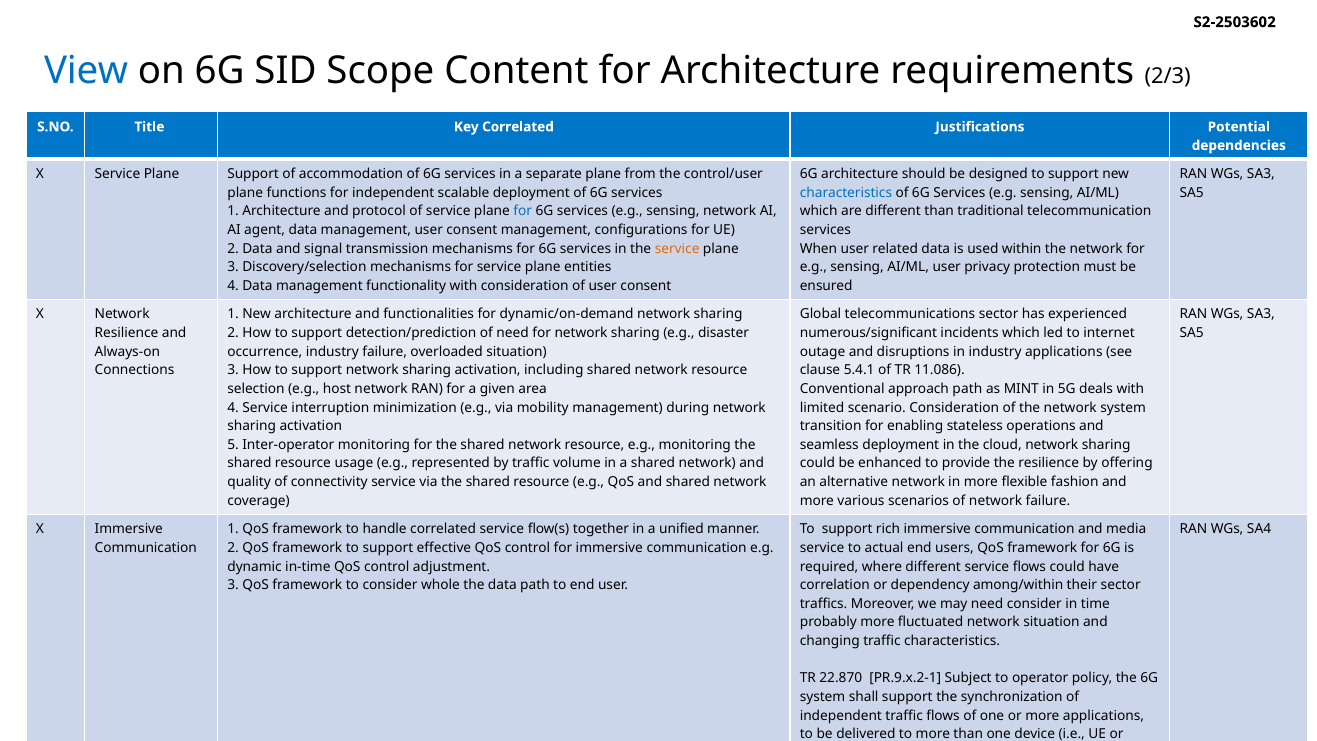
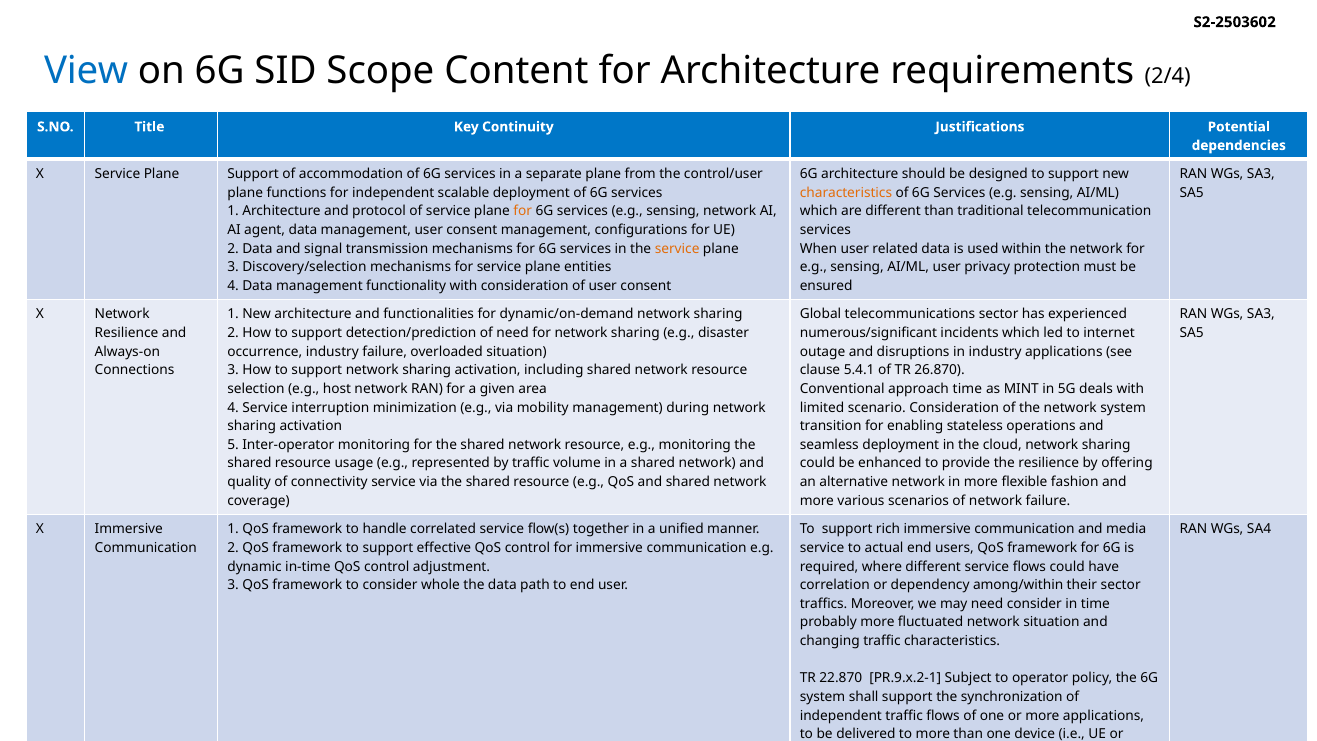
2/3: 2/3 -> 2/4
Key Correlated: Correlated -> Continuity
characteristics at (846, 193) colour: blue -> orange
for at (523, 211) colour: blue -> orange
11.086: 11.086 -> 26.870
approach path: path -> time
